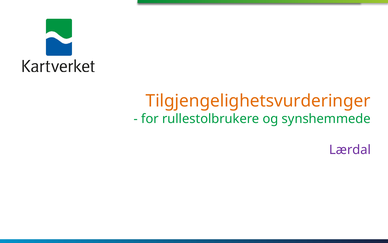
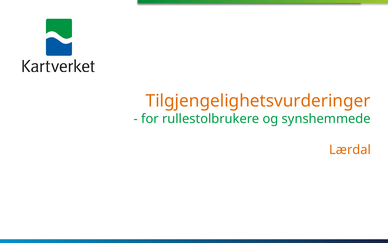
Lærdal colour: purple -> orange
